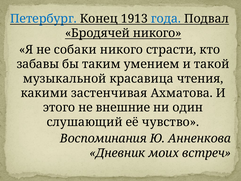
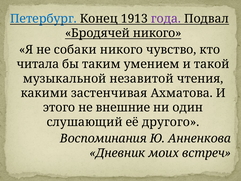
года colour: blue -> purple
страсти: страсти -> чувство
забавы: забавы -> читала
красавица: красавица -> незавитой
чувство: чувство -> другого
